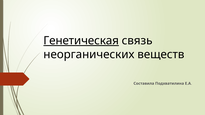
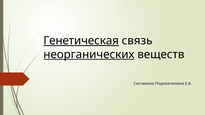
неорганических underline: none -> present
